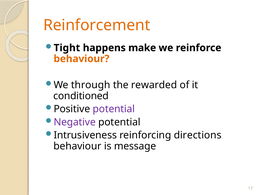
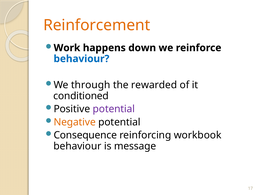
Tight: Tight -> Work
make: make -> down
behaviour at (81, 59) colour: orange -> blue
Negative colour: purple -> orange
Intrusiveness: Intrusiveness -> Consequence
directions: directions -> workbook
